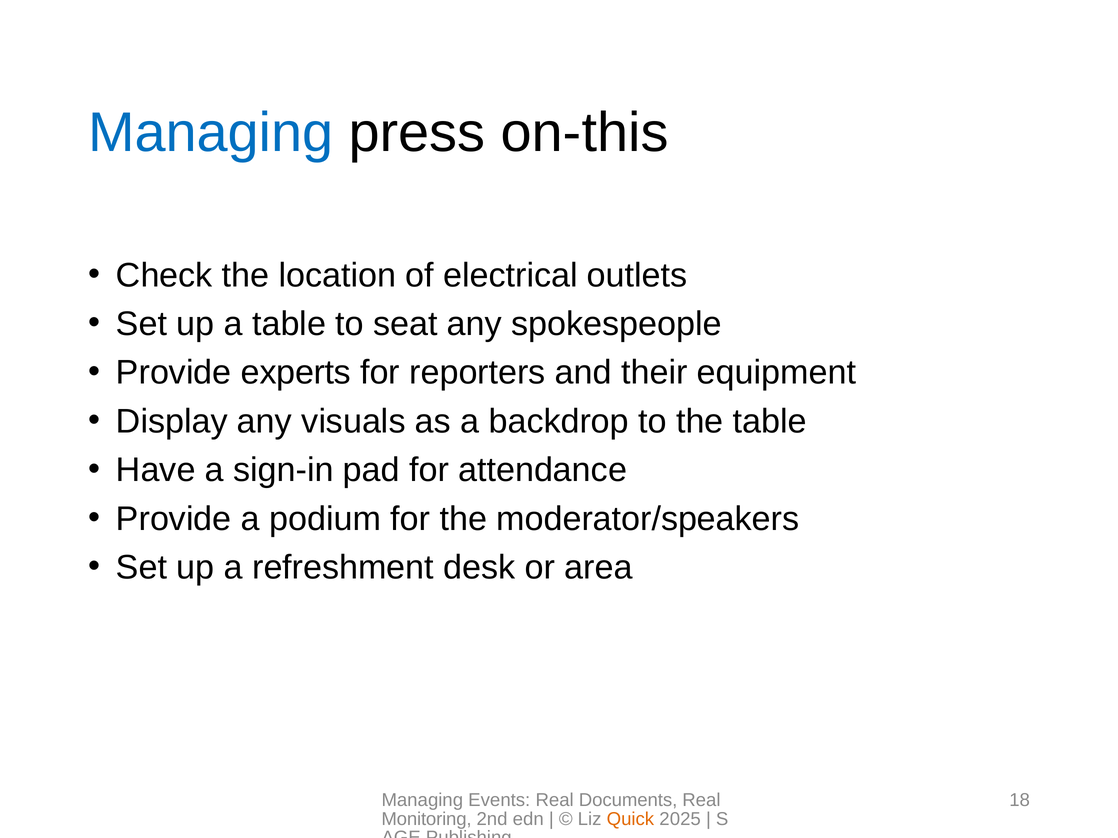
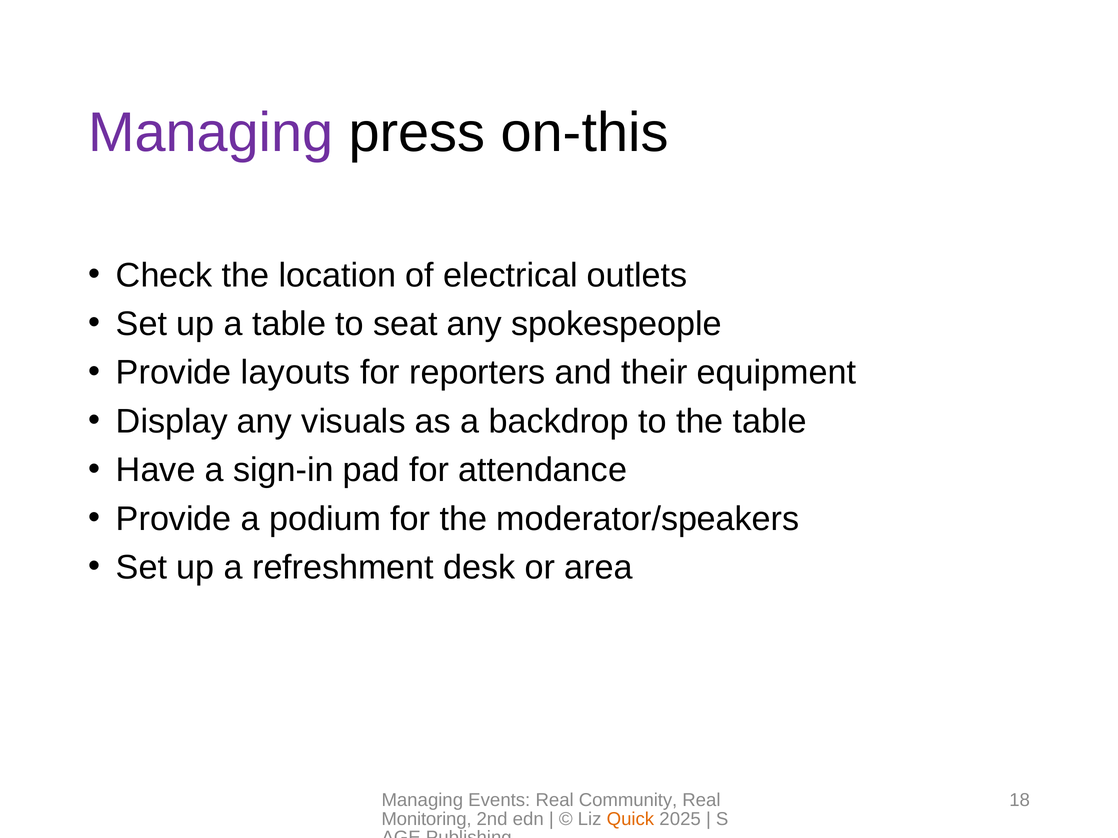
Managing at (211, 133) colour: blue -> purple
experts: experts -> layouts
Documents: Documents -> Community
